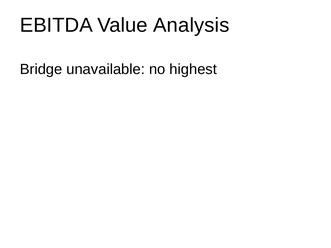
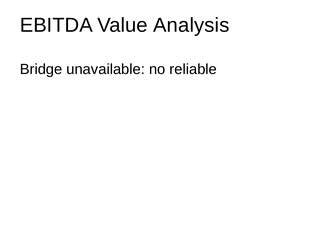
highest: highest -> reliable
